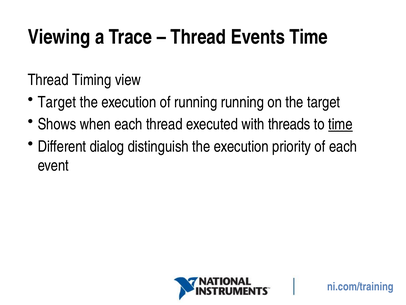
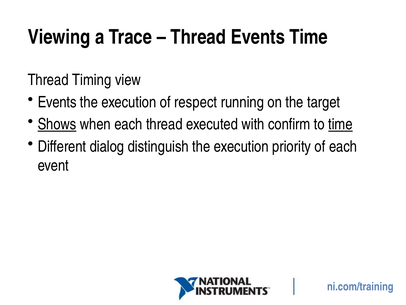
Target at (57, 102): Target -> Events
of running: running -> respect
Shows underline: none -> present
threads: threads -> confirm
